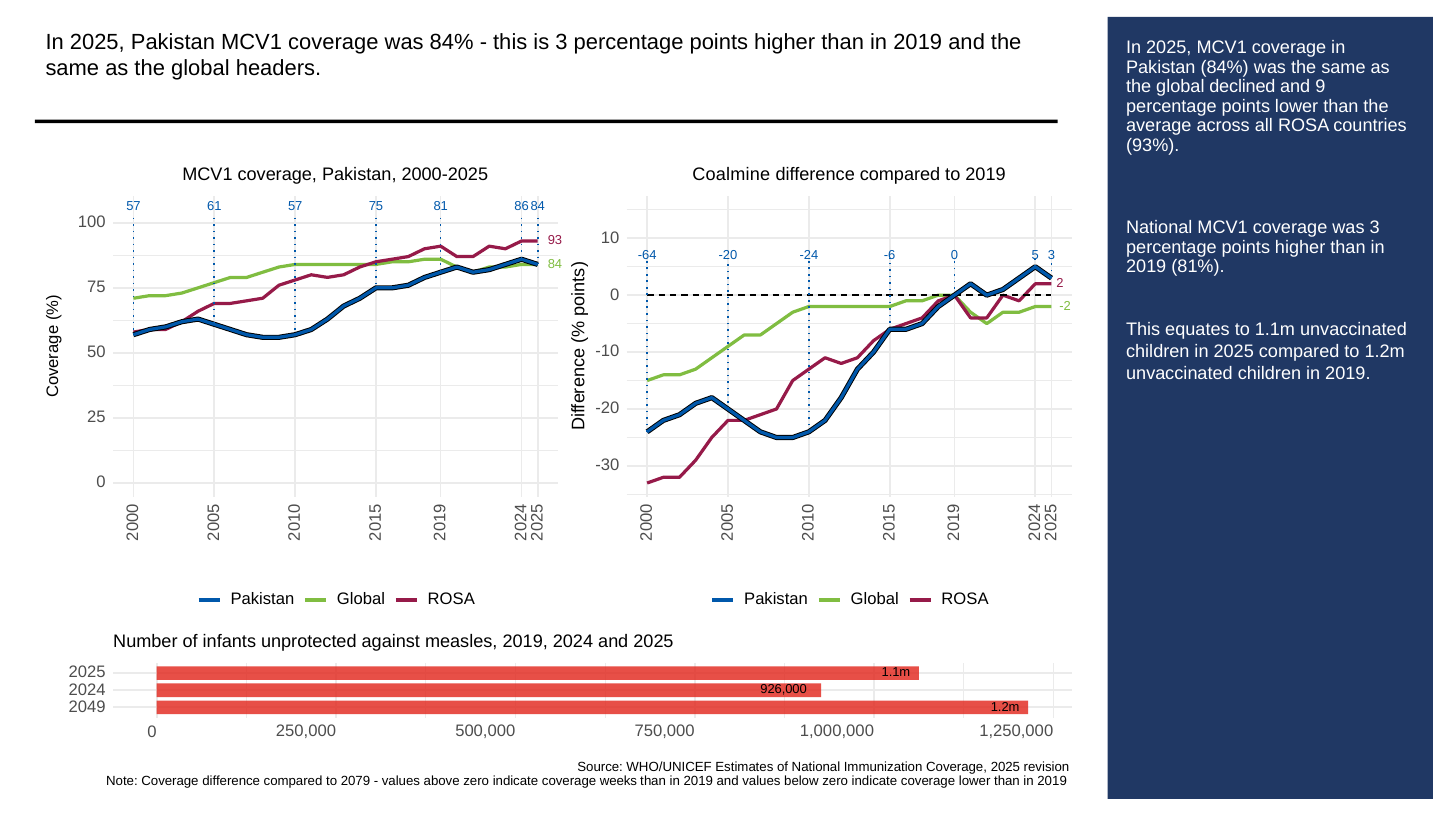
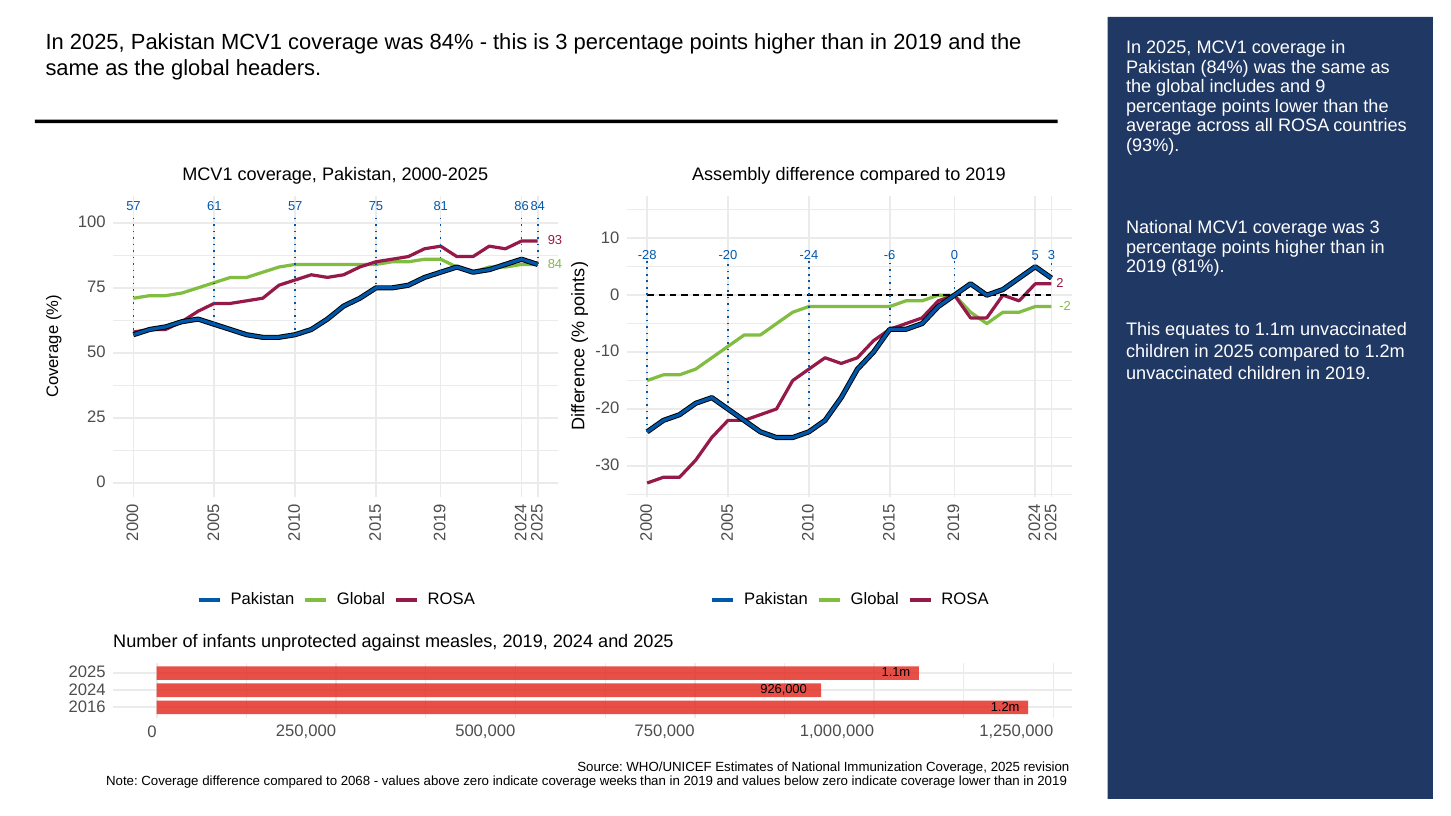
declined: declined -> includes
Coalmine: Coalmine -> Assembly
-64: -64 -> -28
2049: 2049 -> 2016
2079: 2079 -> 2068
